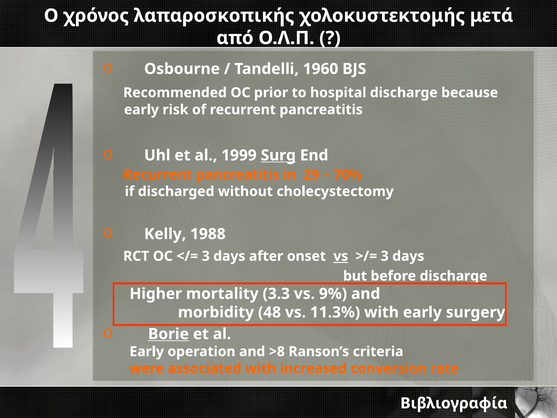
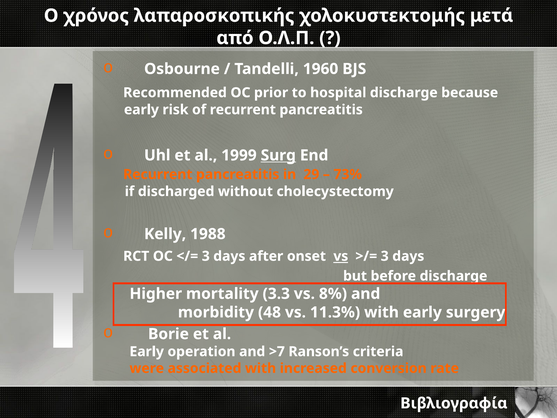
70%: 70% -> 73%
9%: 9% -> 8%
Borie underline: present -> none
>8: >8 -> >7
